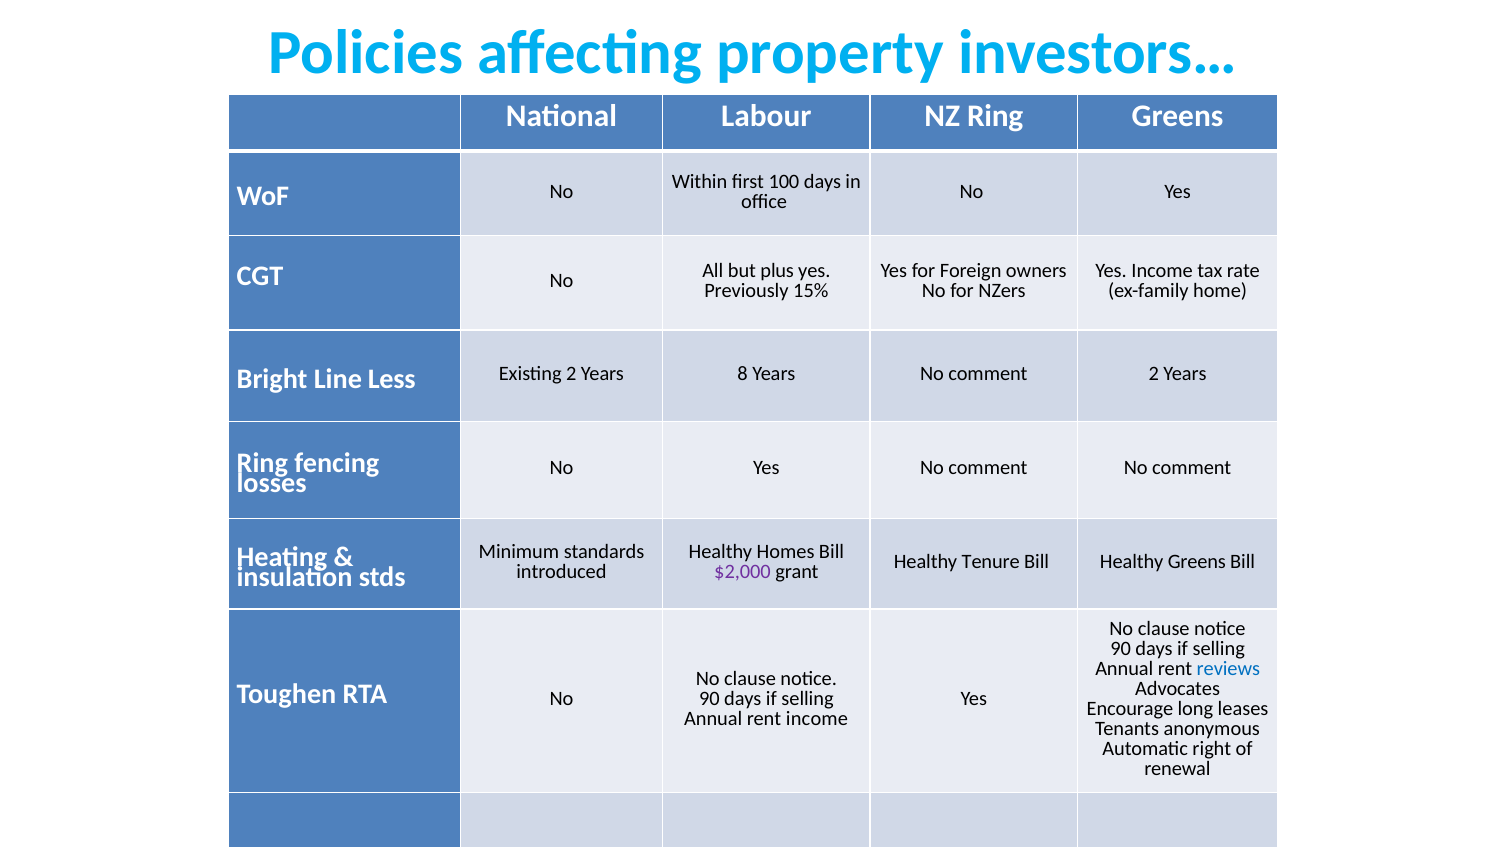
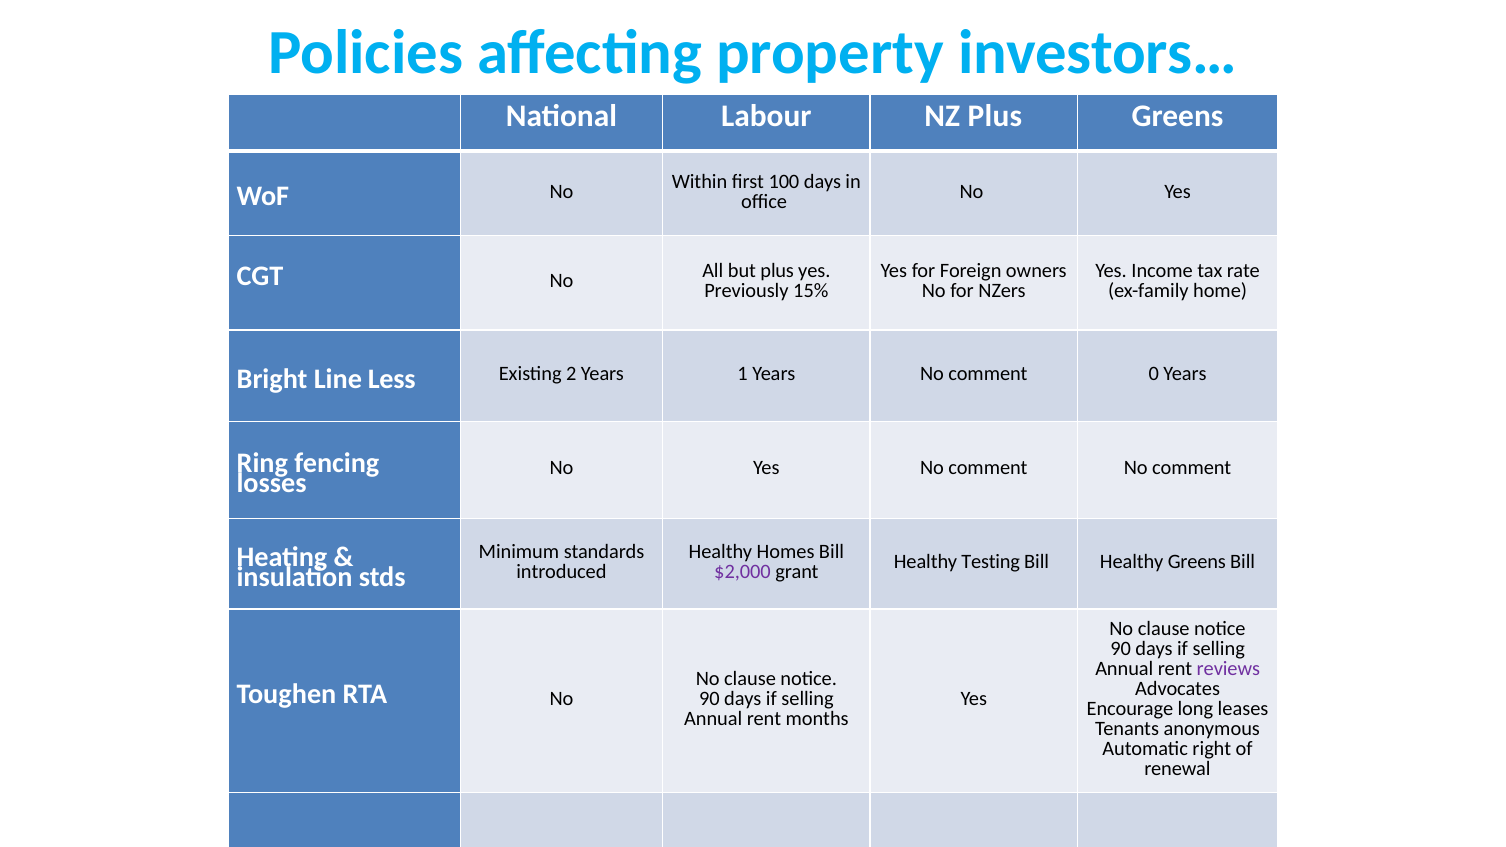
NZ Ring: Ring -> Plus
8: 8 -> 1
comment 2: 2 -> 0
Tenure: Tenure -> Testing
reviews colour: blue -> purple
rent income: income -> months
